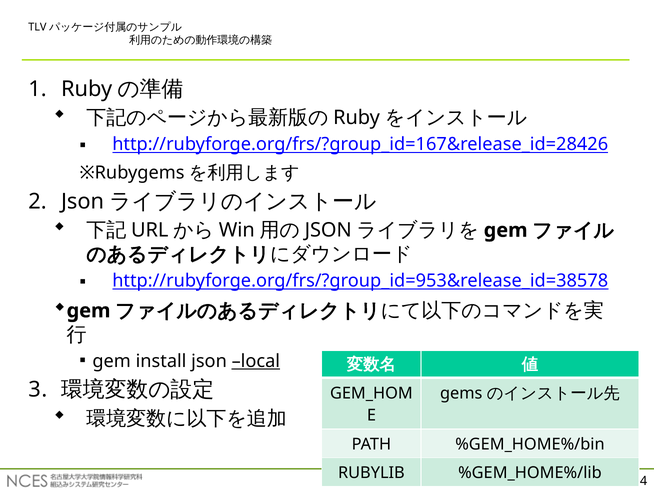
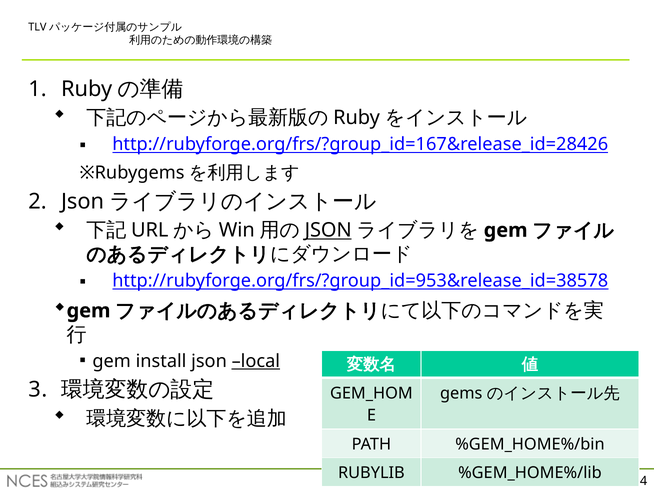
JSON at (328, 230) underline: none -> present
